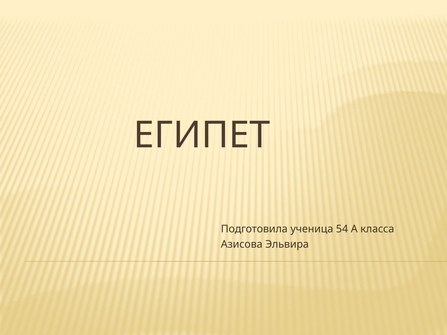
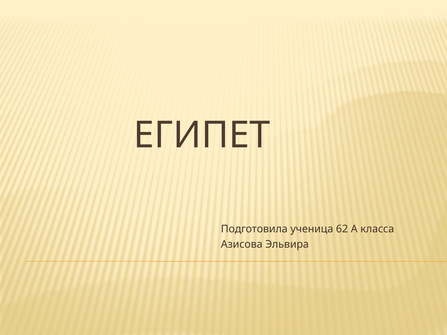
54: 54 -> 62
